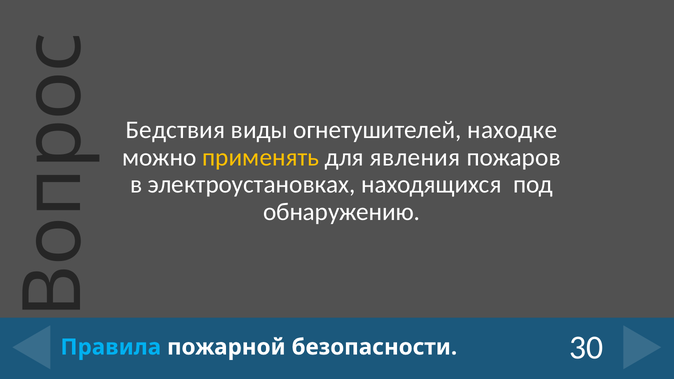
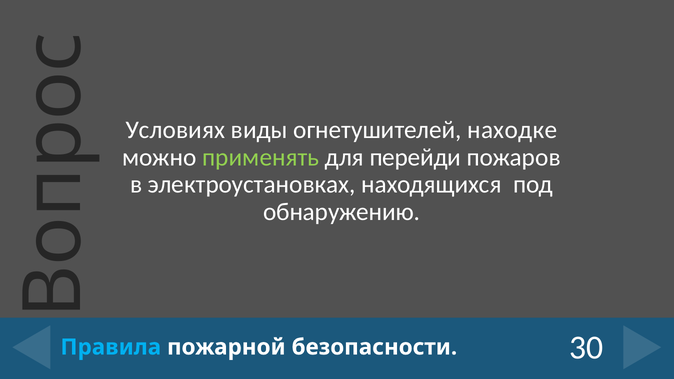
Бедствия: Бедствия -> Условиях
применять colour: yellow -> light green
явления: явления -> перейди
